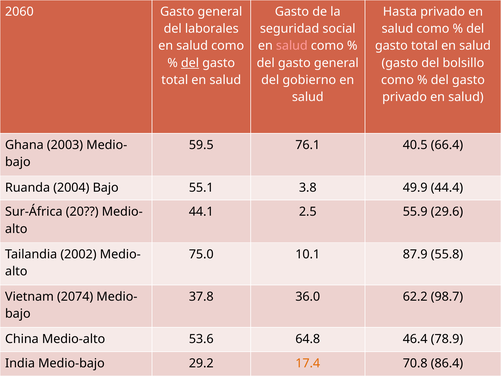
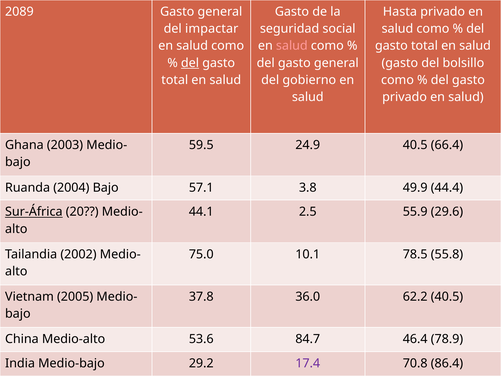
2060: 2060 -> 2089
laborales: laborales -> impactar
76.1: 76.1 -> 24.9
55.1: 55.1 -> 57.1
Sur-África underline: none -> present
87.9: 87.9 -> 78.5
2074: 2074 -> 2005
62.2 98.7: 98.7 -> 40.5
64.8: 64.8 -> 84.7
17.4 colour: orange -> purple
